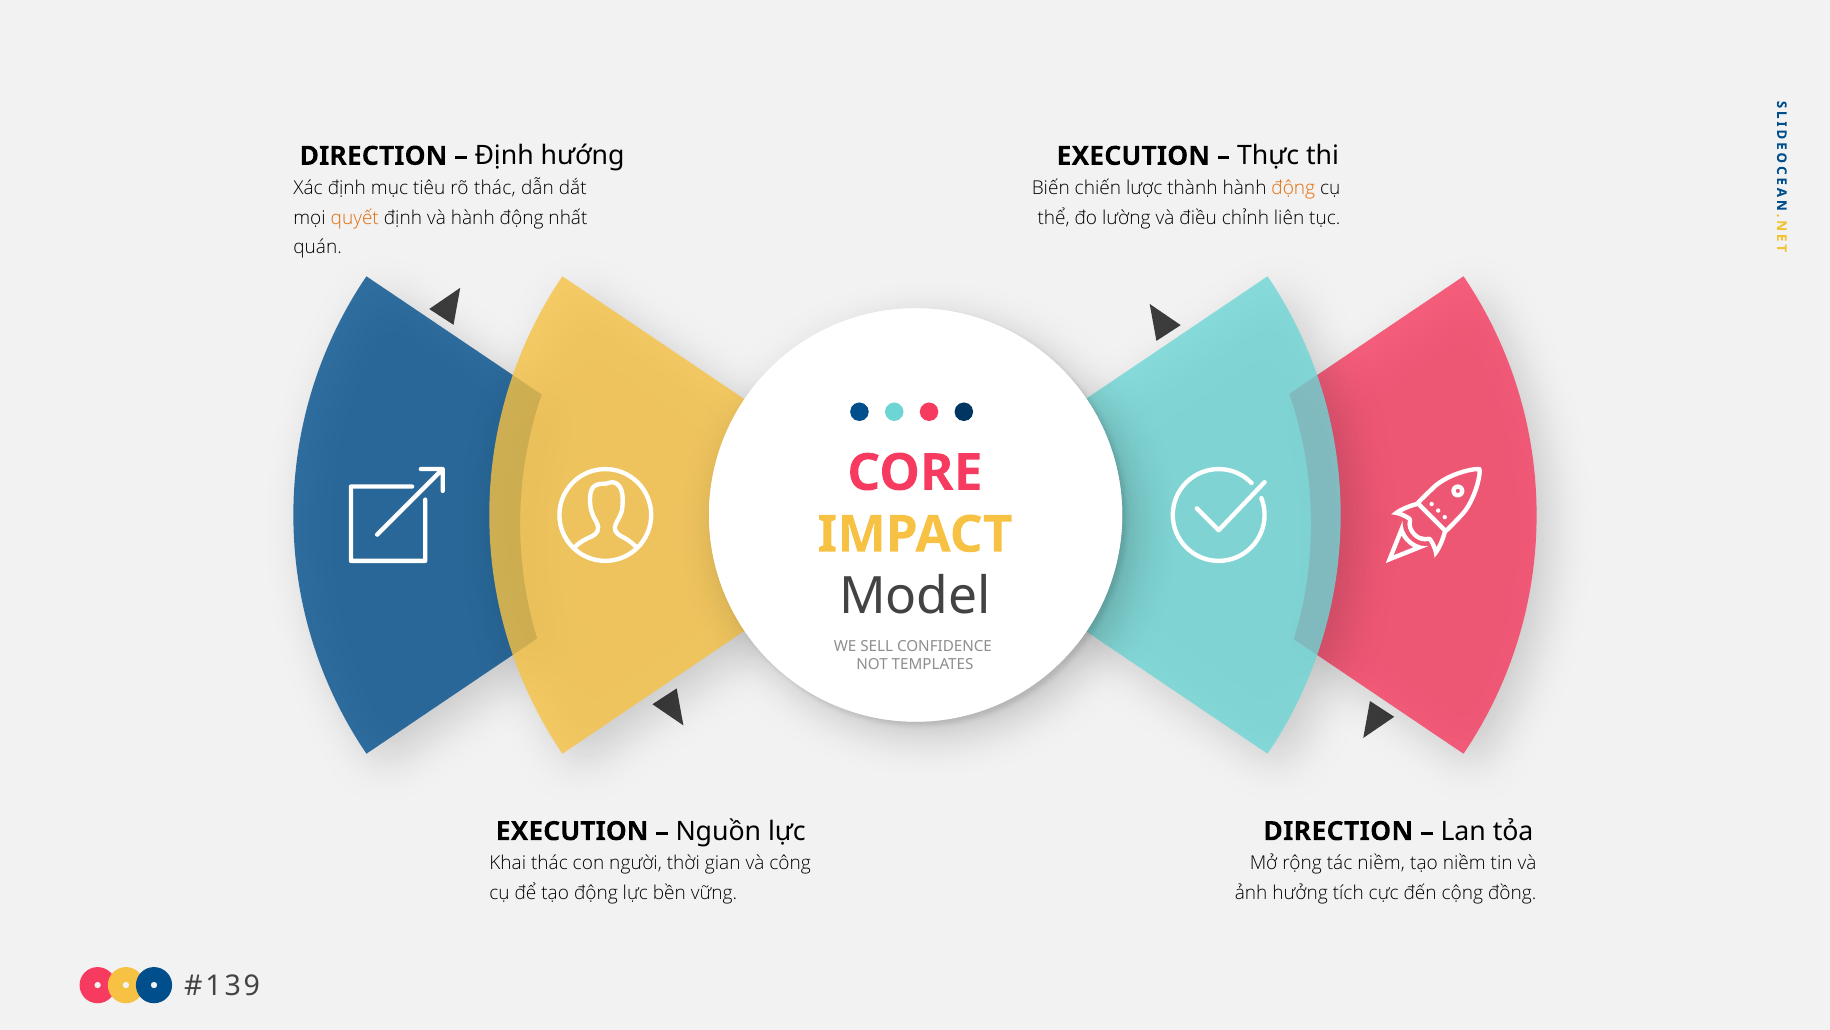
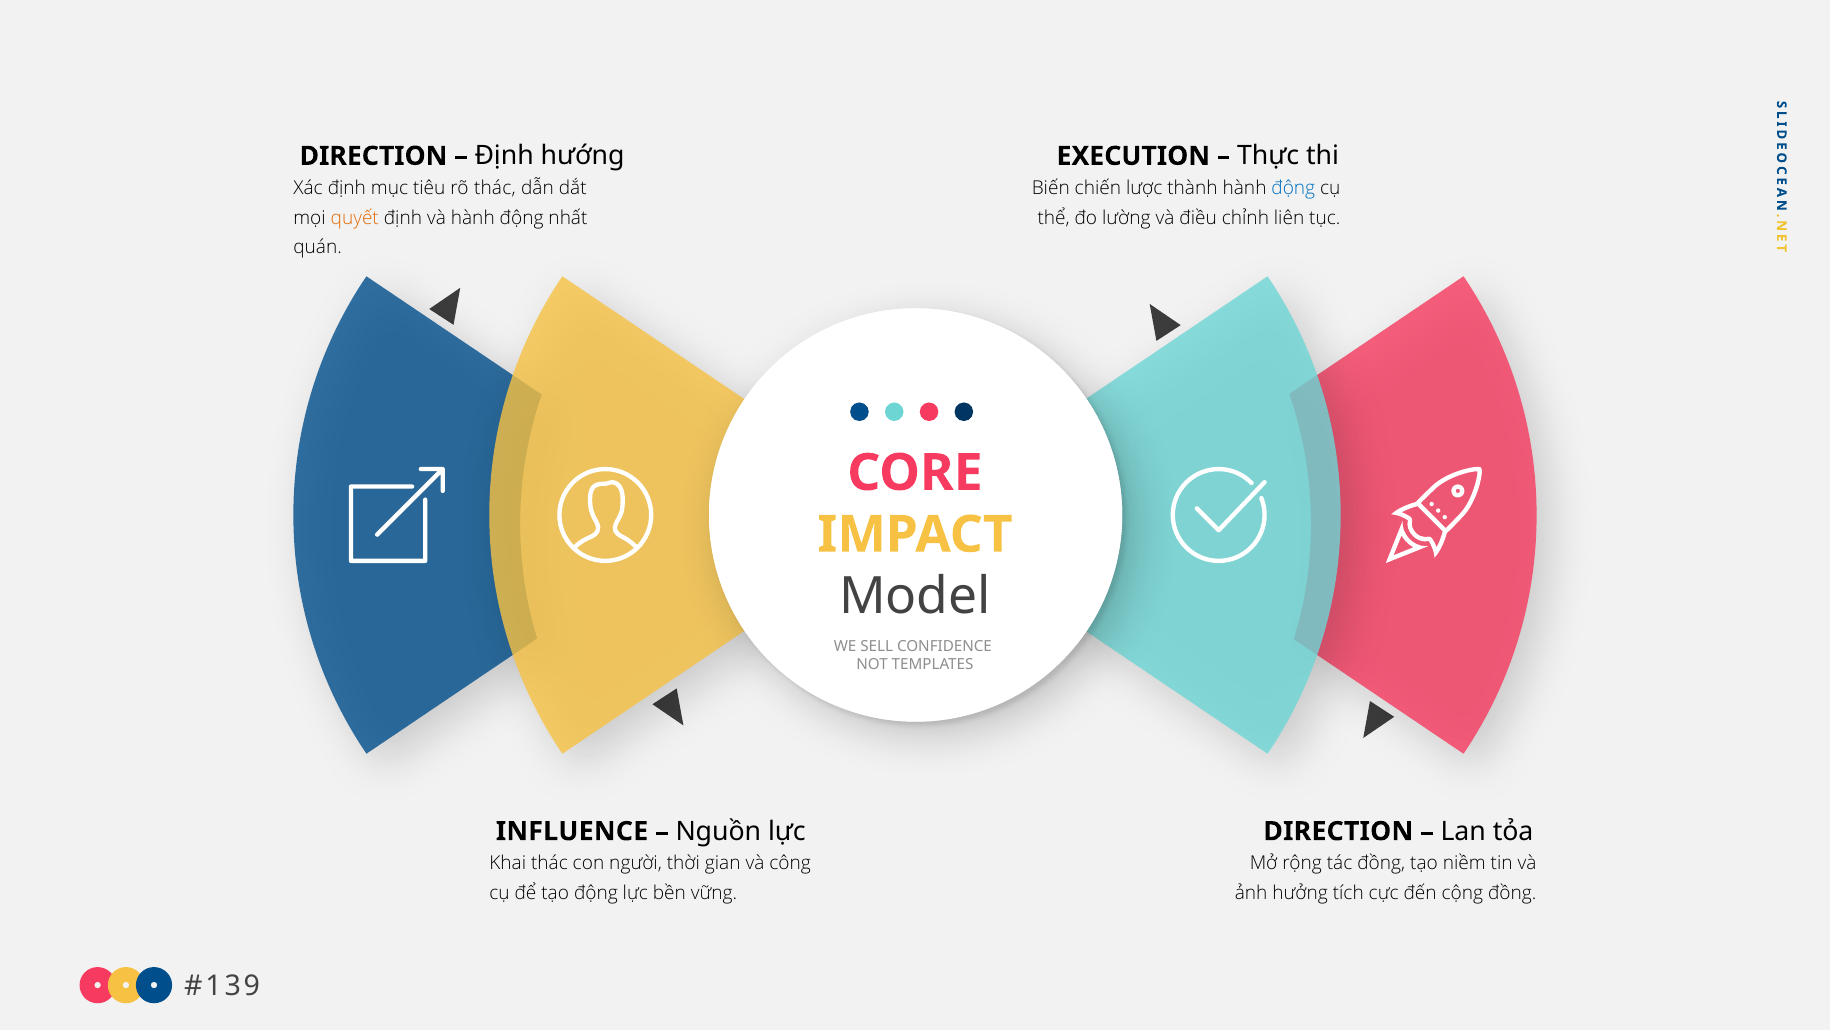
động at (1293, 188) colour: orange -> blue
EXECUTION at (572, 831): EXECUTION -> INFLUENCE
tác niềm: niềm -> đồng
